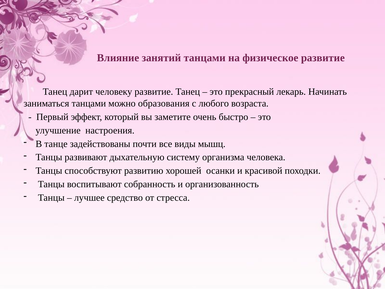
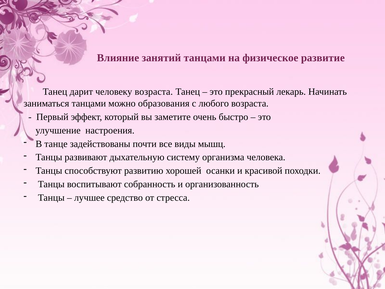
человеку развитие: развитие -> возраста
